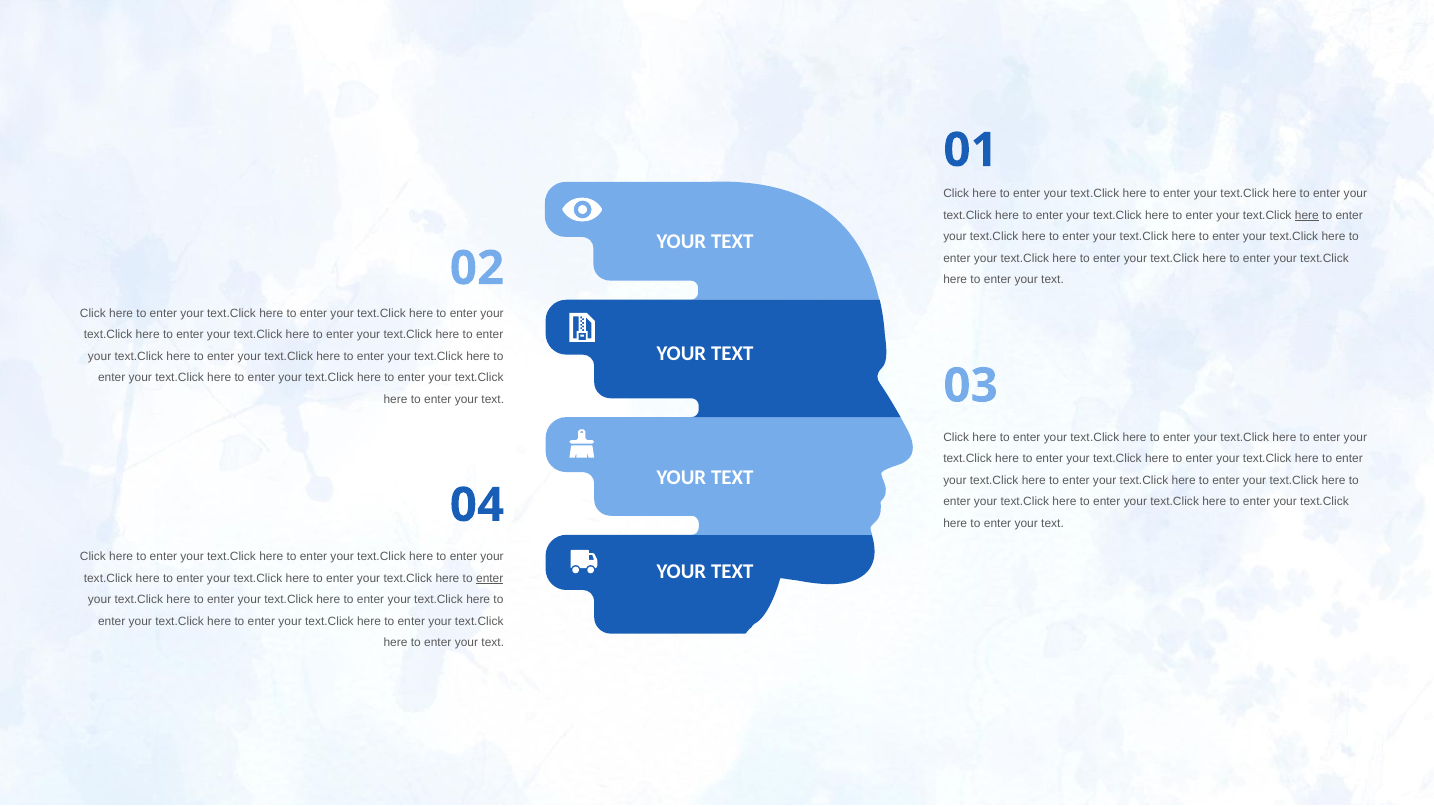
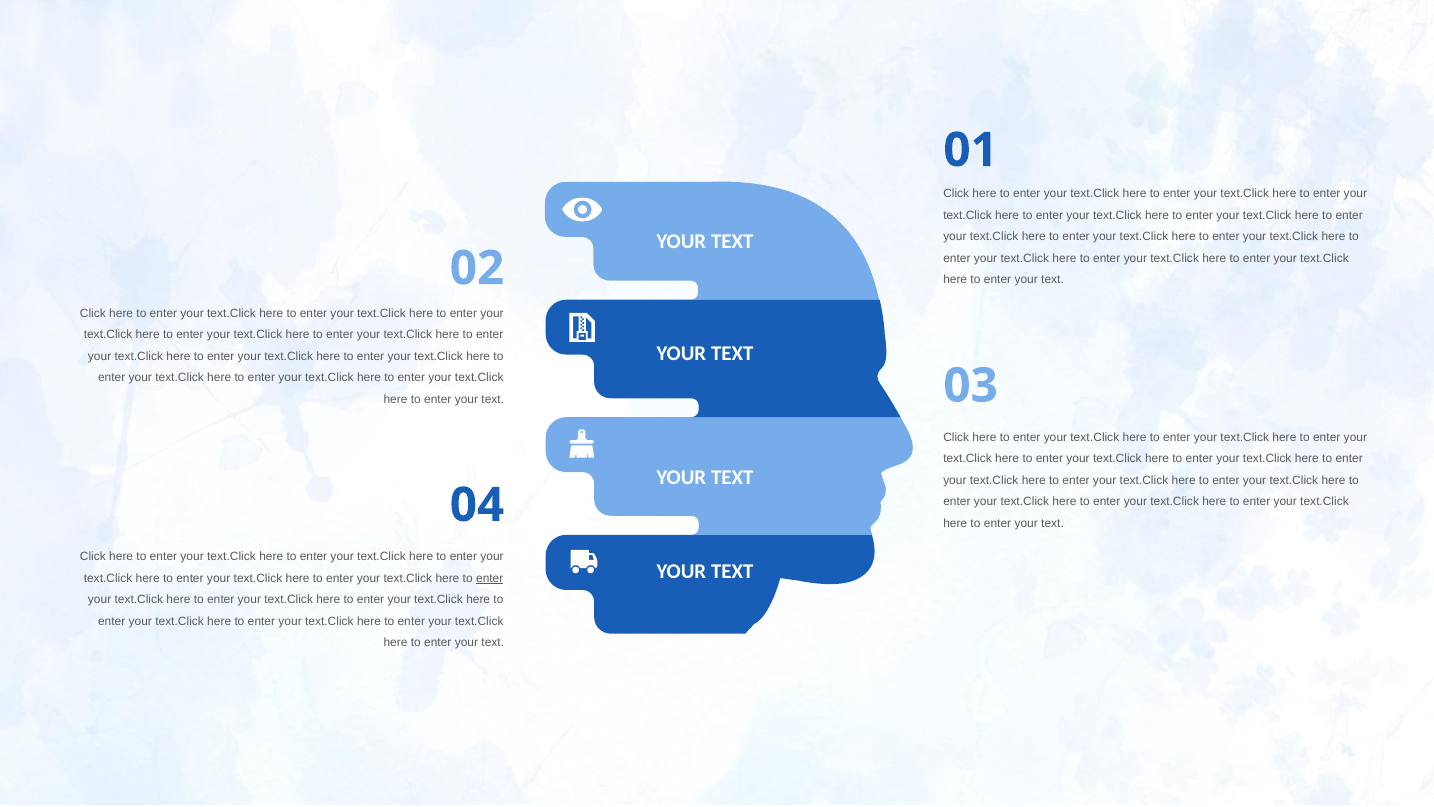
here at (1307, 215) underline: present -> none
